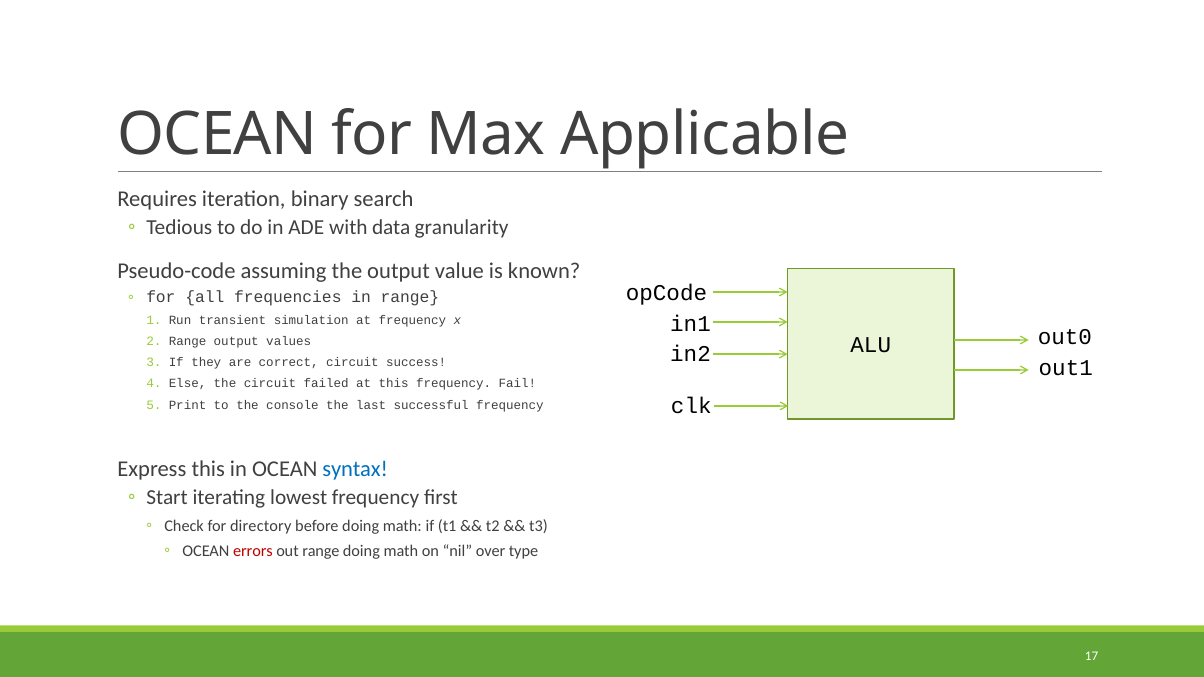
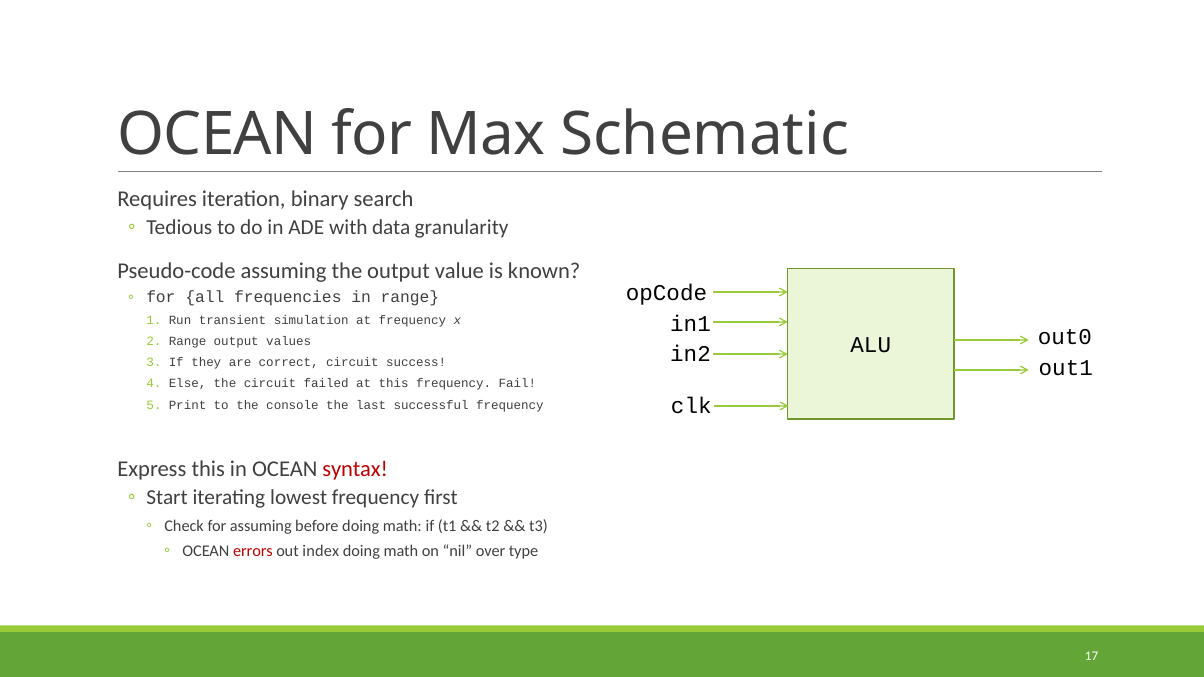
Applicable: Applicable -> Schematic
syntax colour: blue -> red
for directory: directory -> assuming
out range: range -> index
